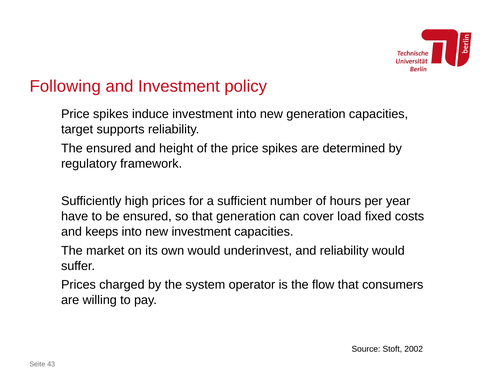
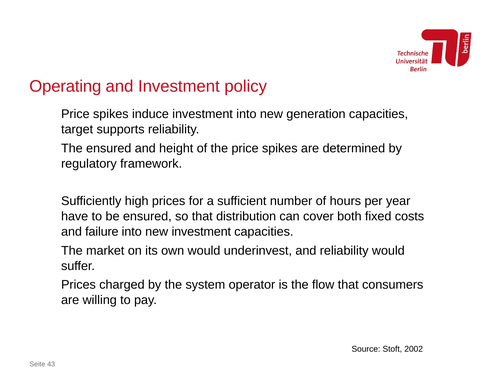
Following: Following -> Operating
that generation: generation -> distribution
load: load -> both
keeps: keeps -> failure
